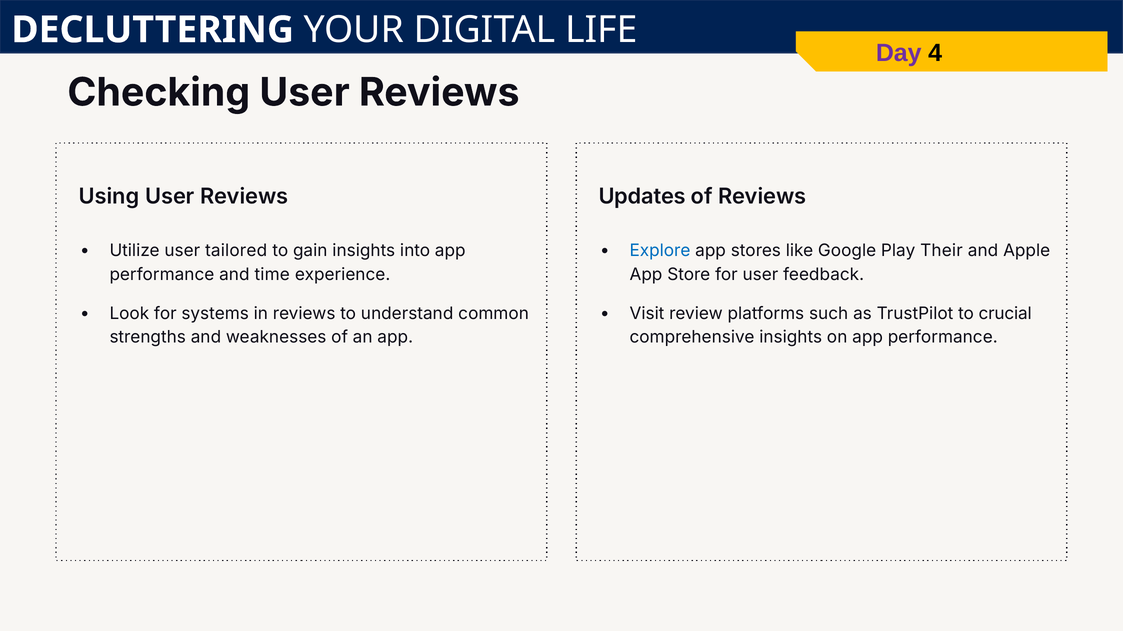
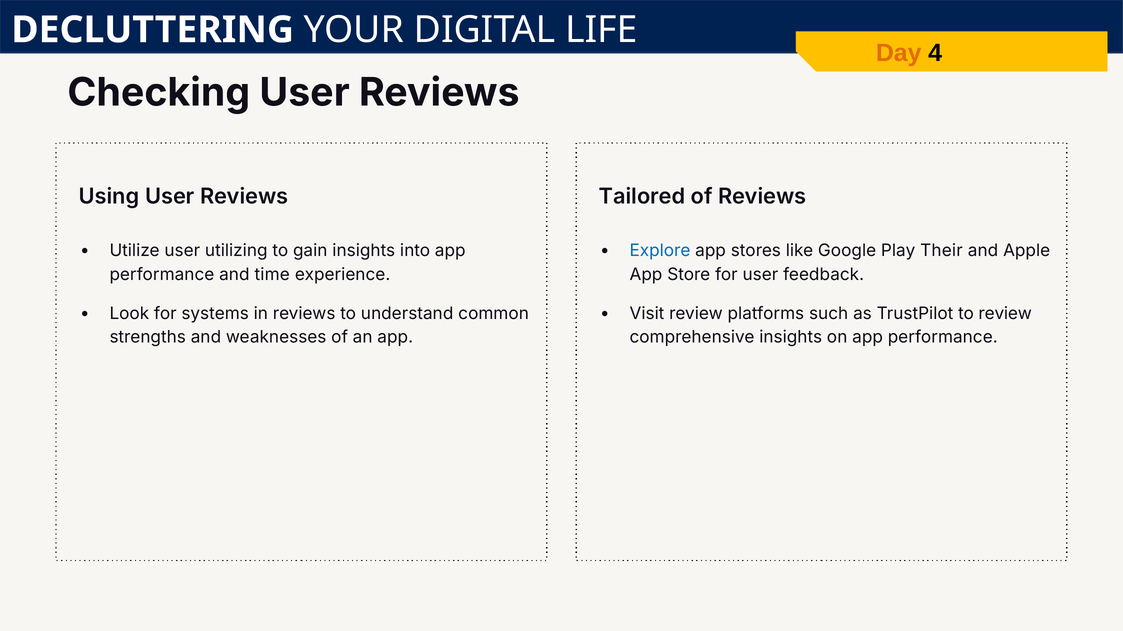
Day colour: purple -> orange
Updates: Updates -> Tailored
tailored: tailored -> utilizing
to crucial: crucial -> review
